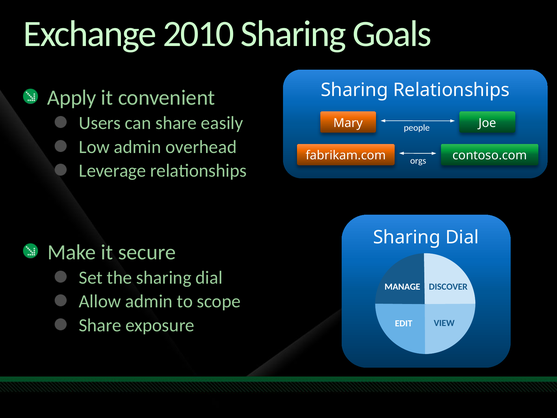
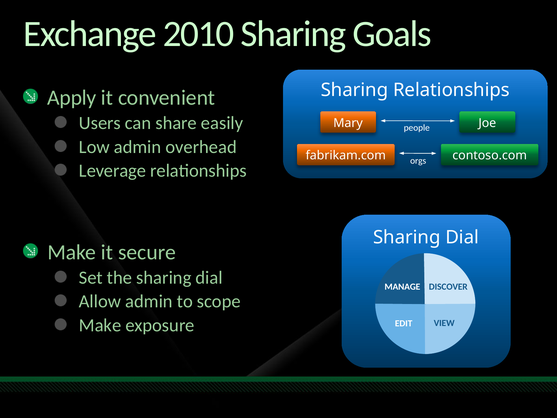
Share at (100, 325): Share -> Make
